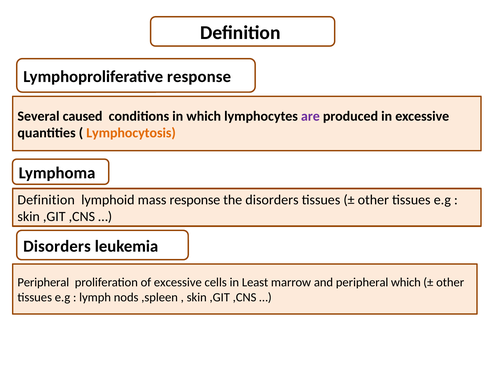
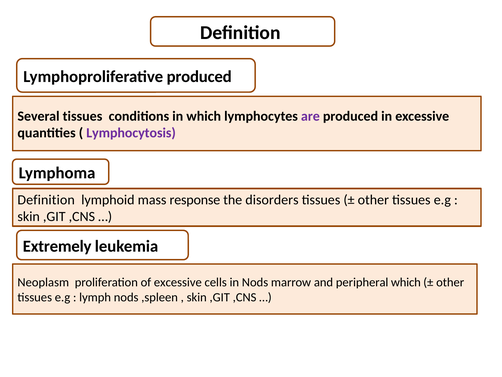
Lymphoproliferative response: response -> produced
Several caused: caused -> tissues
Lymphocytosis colour: orange -> purple
Disorders at (57, 246): Disorders -> Extremely
Peripheral at (43, 282): Peripheral -> Neoplasm
in Least: Least -> Nods
